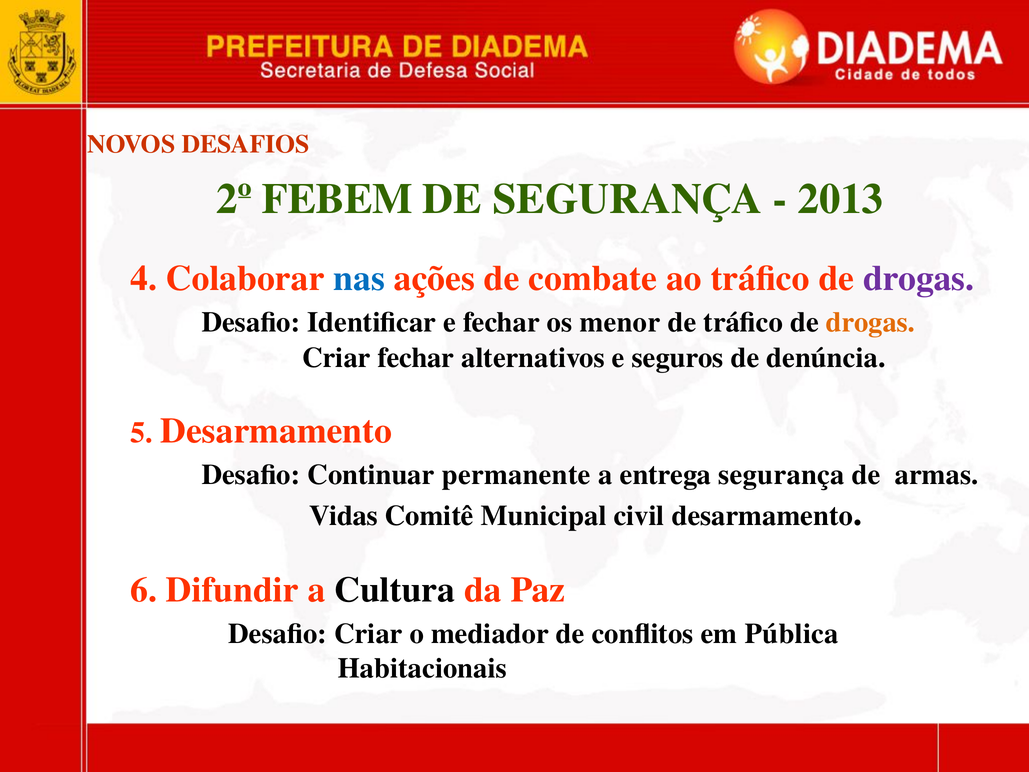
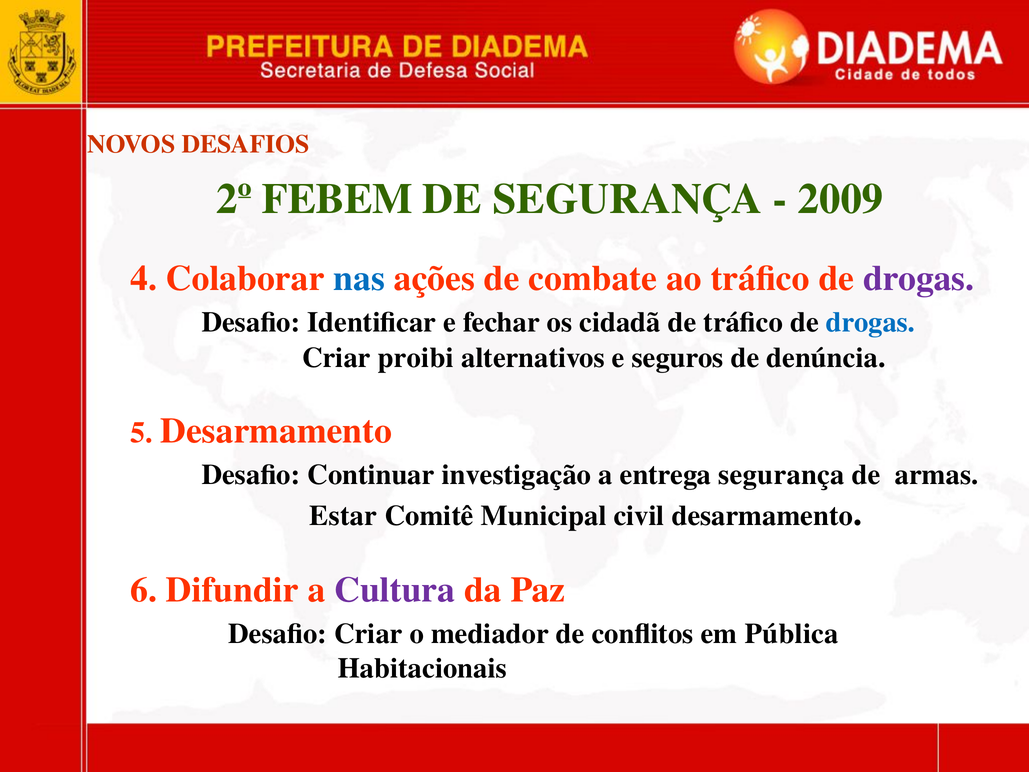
2013: 2013 -> 2009
menor: menor -> cidadã
drogas at (870, 322) colour: orange -> blue
Criar fechar: fechar -> proibi
permanente: permanente -> investigação
Vidas: Vidas -> Estar
Cultura colour: black -> purple
